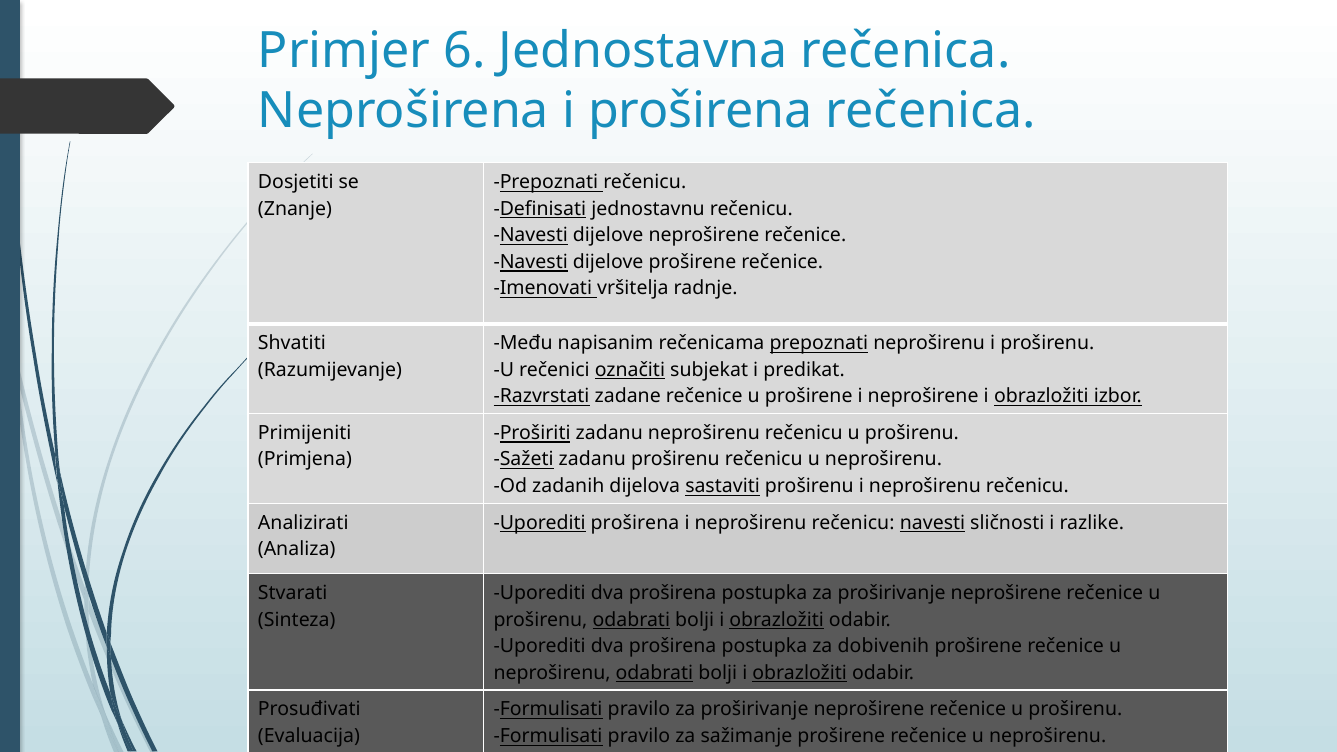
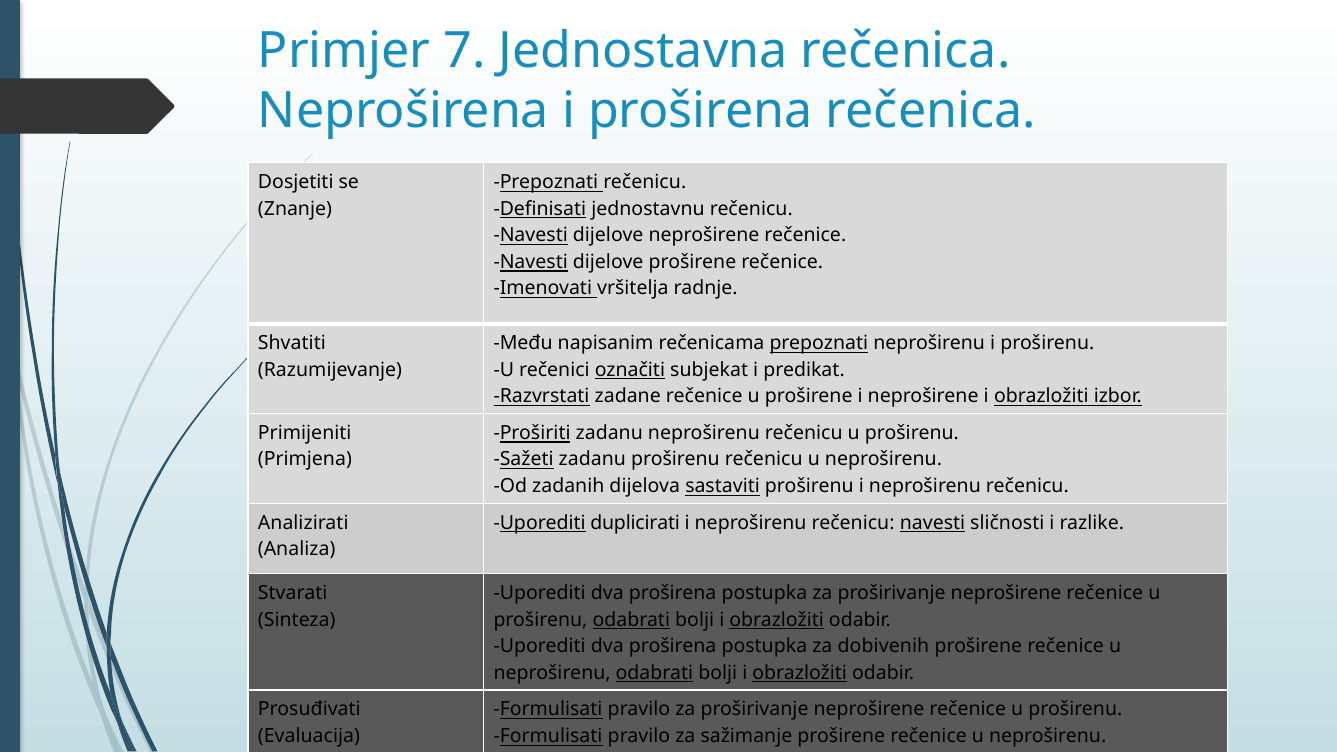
6: 6 -> 7
Uporediti proširena: proširena -> duplicirati
